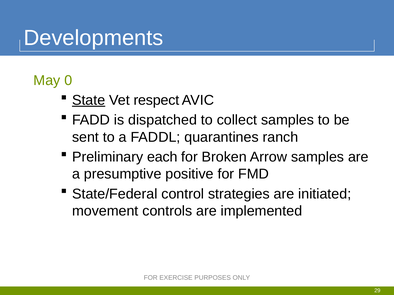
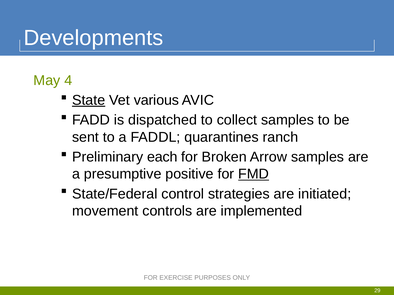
0: 0 -> 4
respect: respect -> various
FMD underline: none -> present
